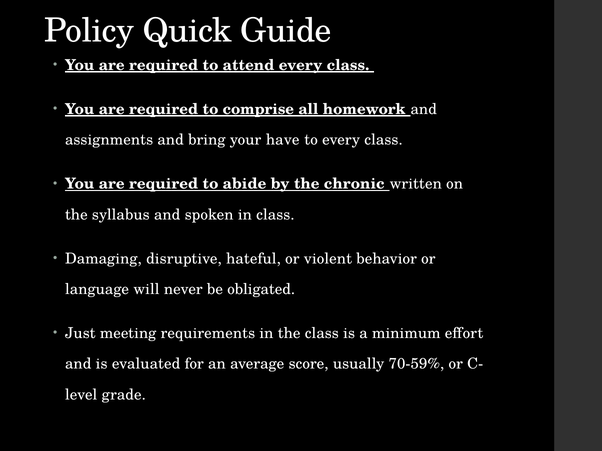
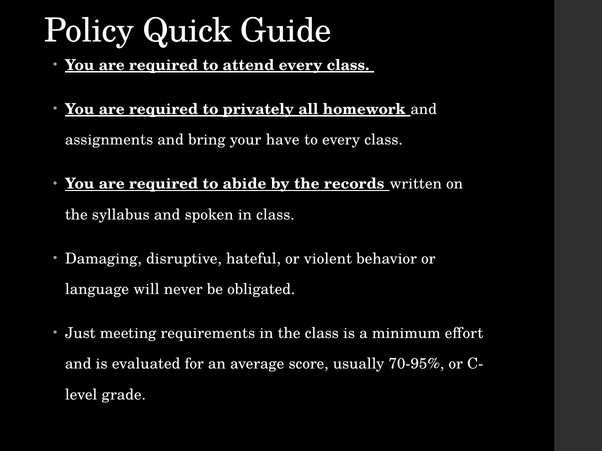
comprise: comprise -> privately
chronic: chronic -> records
70-59%: 70-59% -> 70-95%
